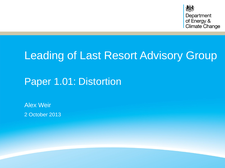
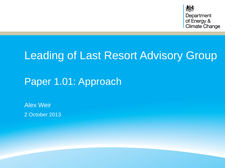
Distortion: Distortion -> Approach
